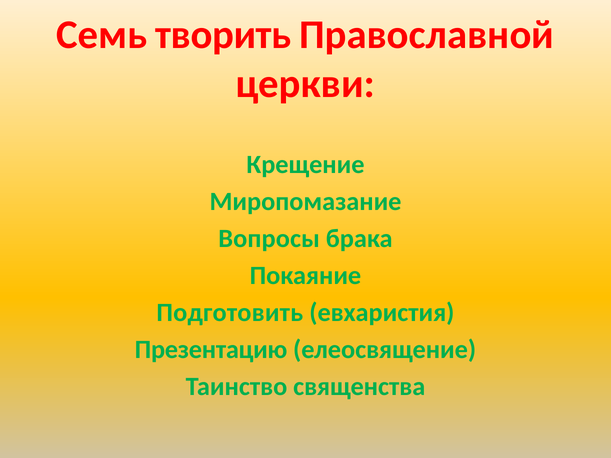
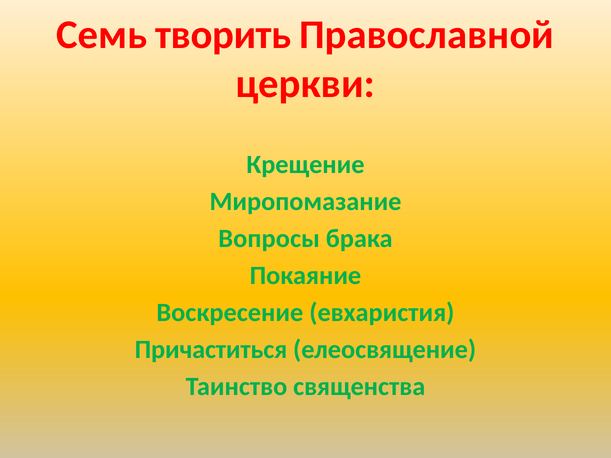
Подготовить: Подготовить -> Воскресение
Презентацию: Презентацию -> Причаститься
